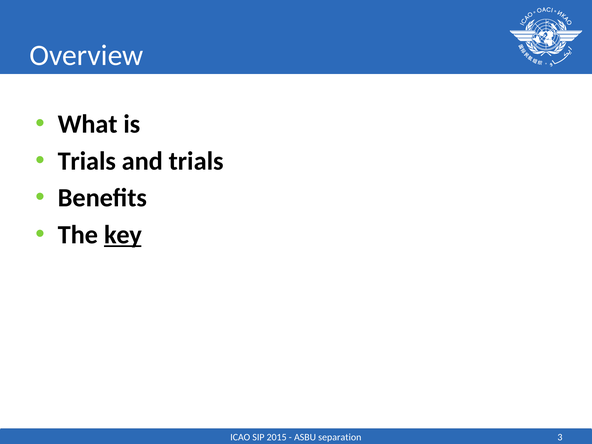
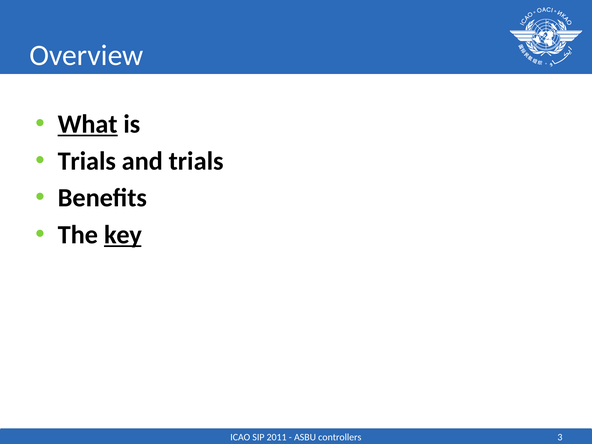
What underline: none -> present
2015: 2015 -> 2011
separation: separation -> controllers
